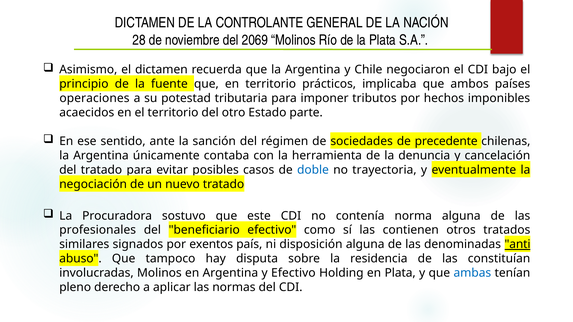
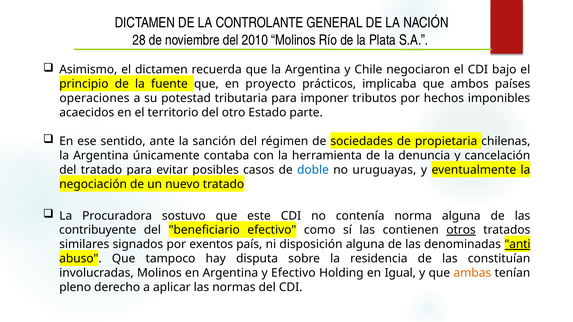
2069: 2069 -> 2010
en territorio: territorio -> proyecto
precedente: precedente -> propietaria
trayectoria: trayectoria -> uruguayas
profesionales: profesionales -> contribuyente
otros underline: none -> present
en Plata: Plata -> Igual
ambas colour: blue -> orange
